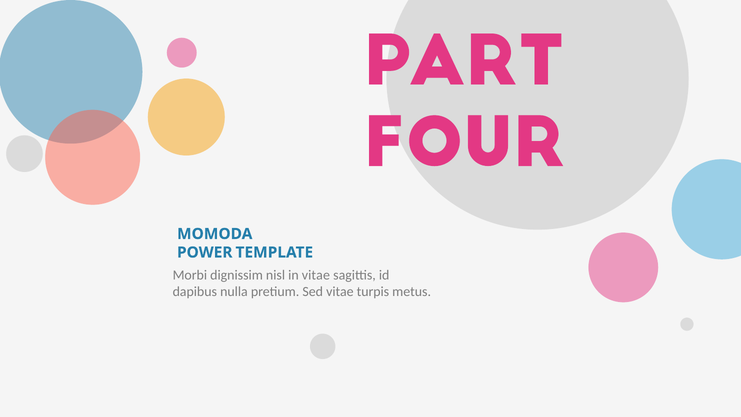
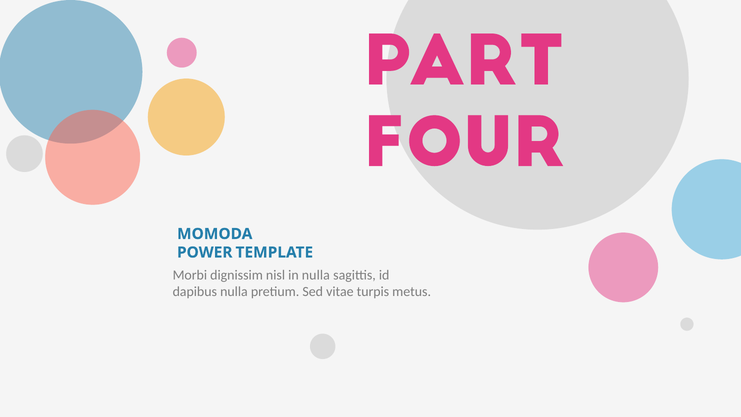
in vitae: vitae -> nulla
